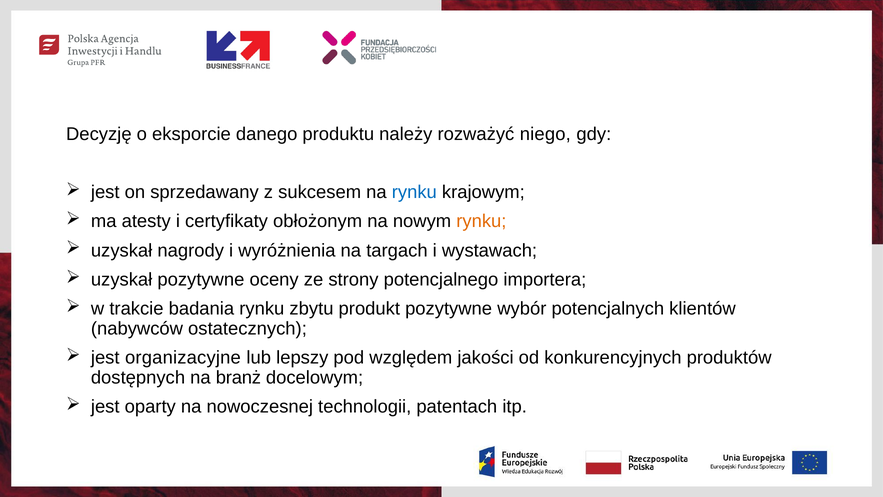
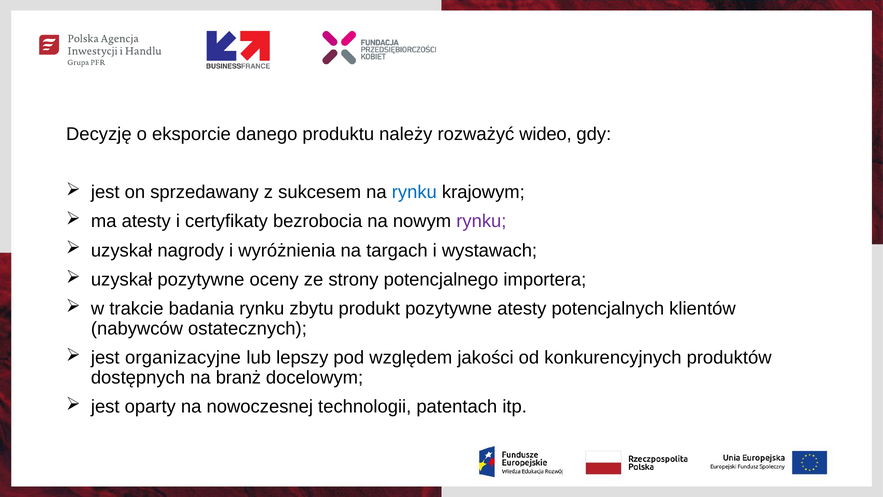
niego: niego -> wideo
obłożonym: obłożonym -> bezrobocia
rynku at (481, 221) colour: orange -> purple
pozytywne wybór: wybór -> atesty
